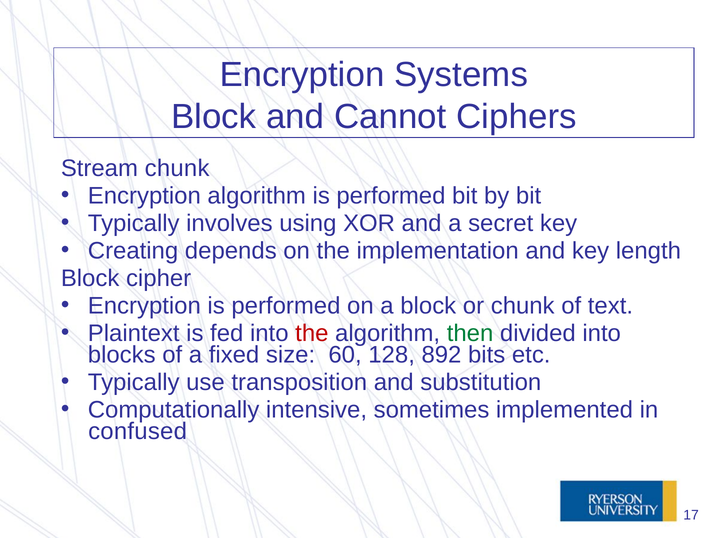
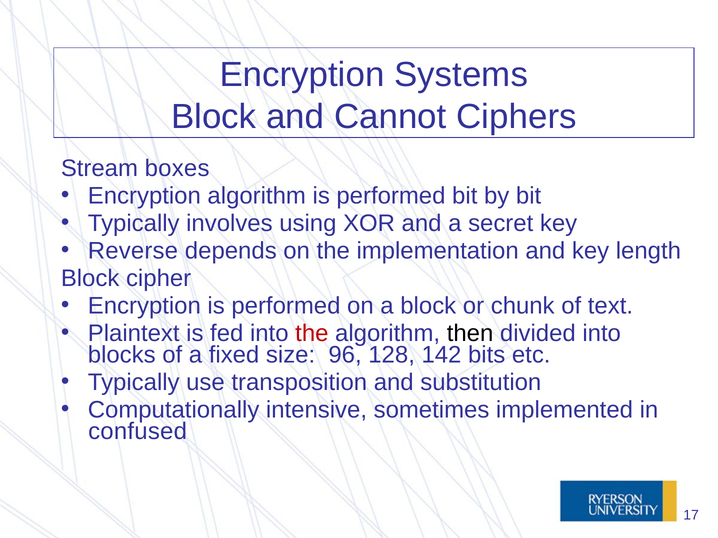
Stream chunk: chunk -> boxes
Creating: Creating -> Reverse
then colour: green -> black
60: 60 -> 96
892: 892 -> 142
